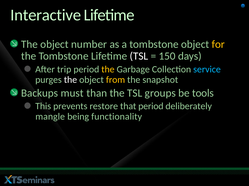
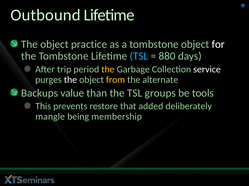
Interactive: Interactive -> Outbound
number: number -> practice
for colour: yellow -> white
TSL at (139, 56) colour: white -> light blue
150: 150 -> 880
service colour: light blue -> white
snapshot: snapshot -> alternate
must: must -> value
that period: period -> added
functionality: functionality -> membership
